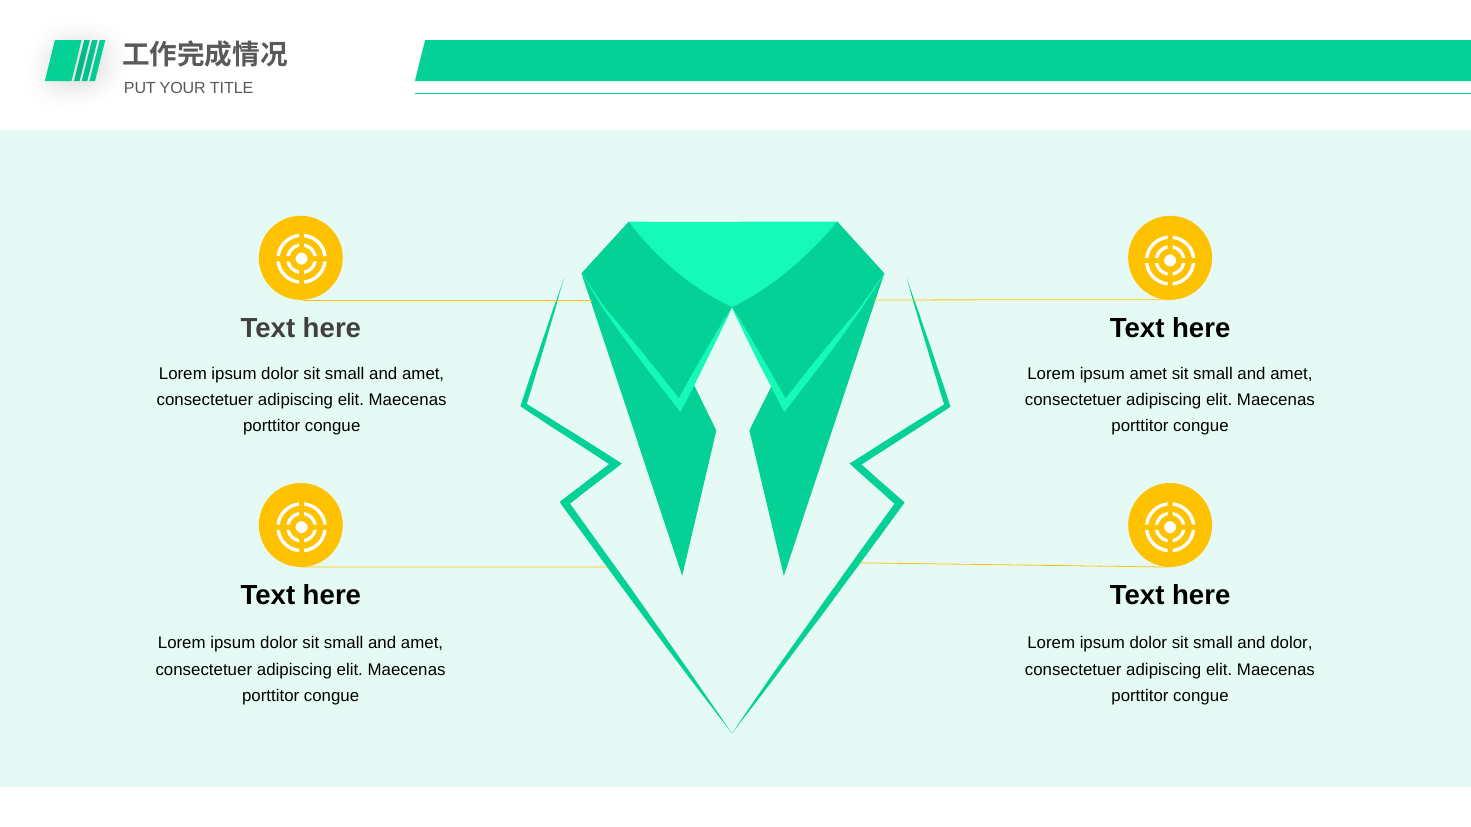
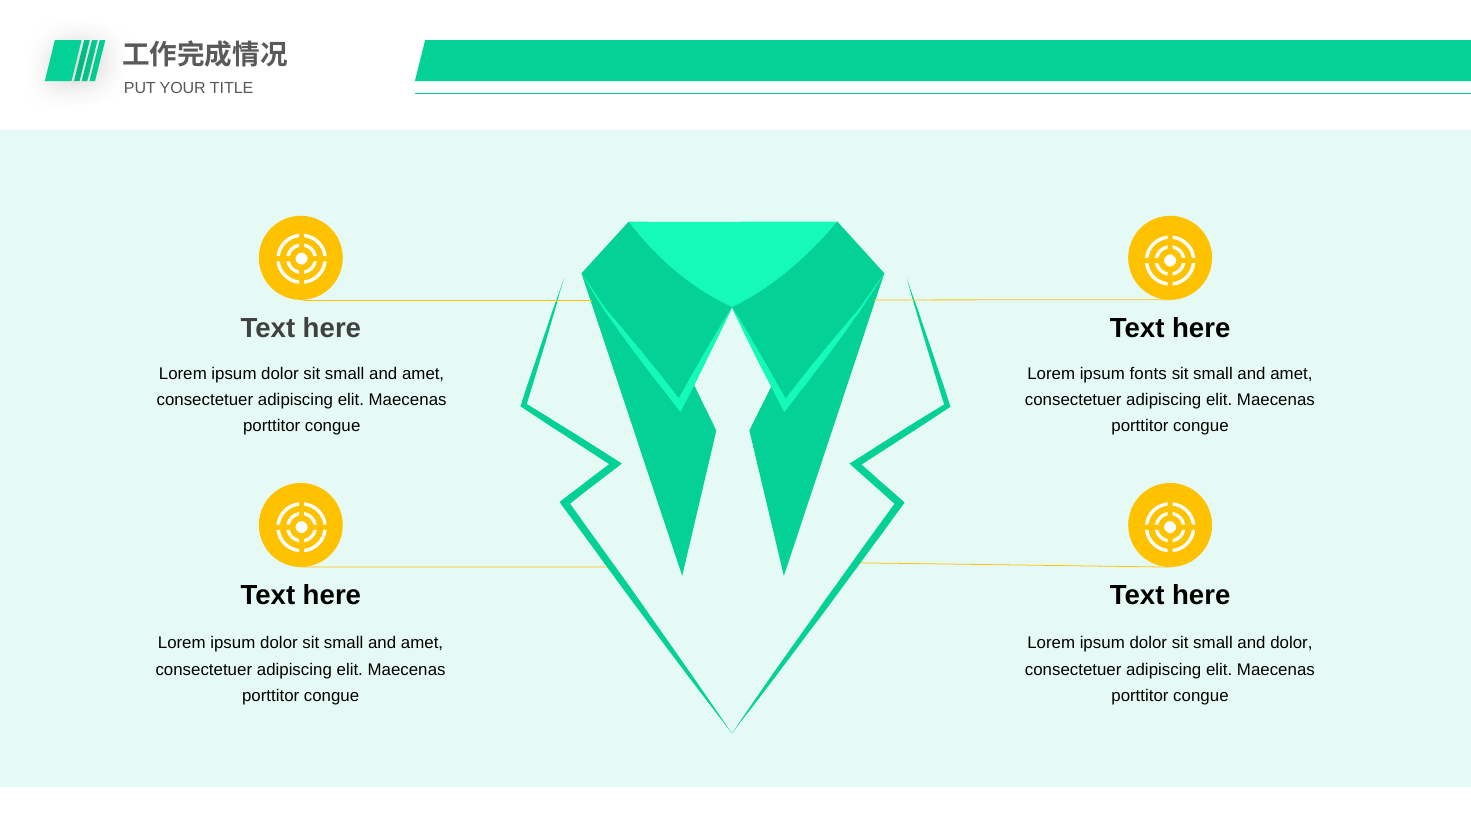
ipsum amet: amet -> fonts
